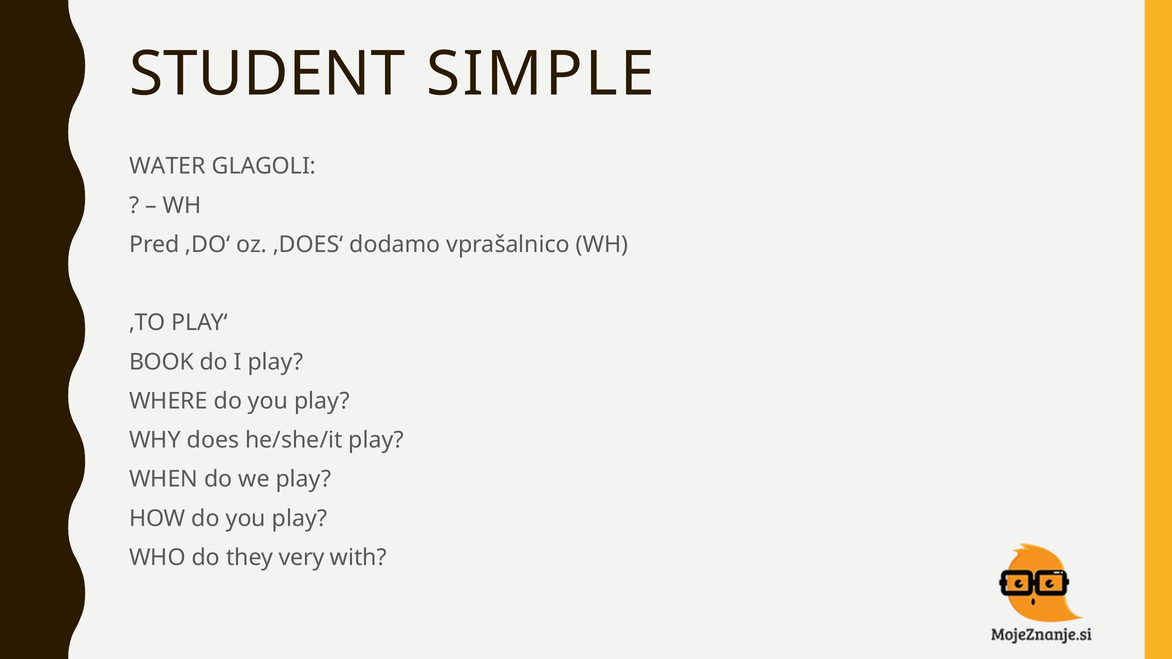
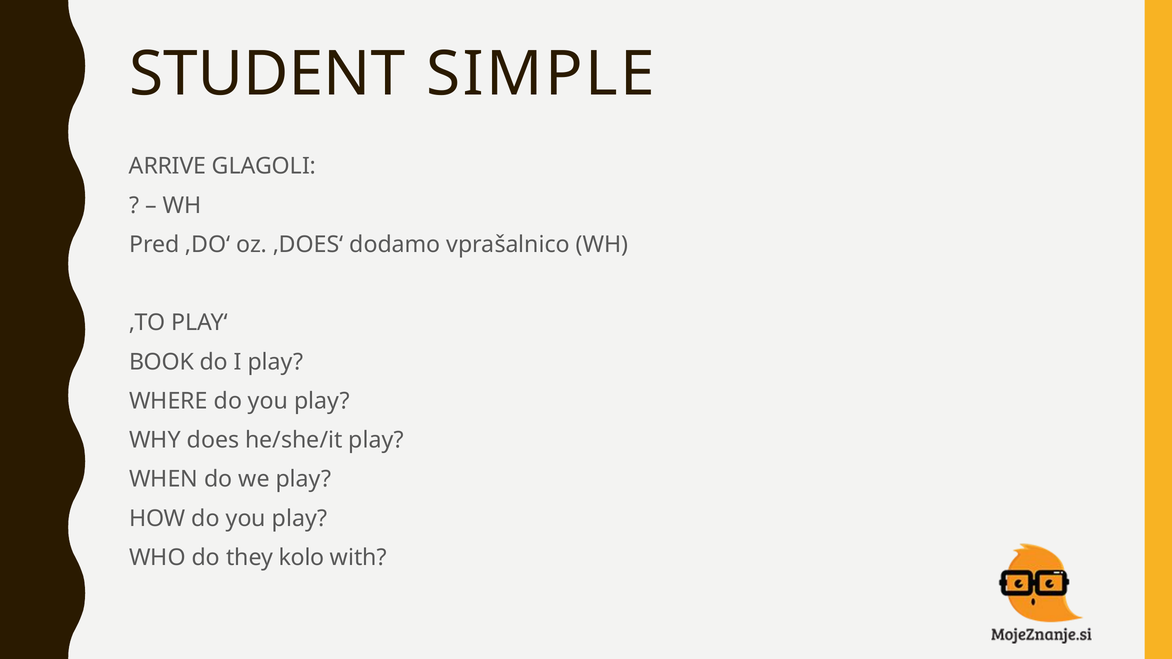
WATER: WATER -> ARRIVE
very: very -> kolo
